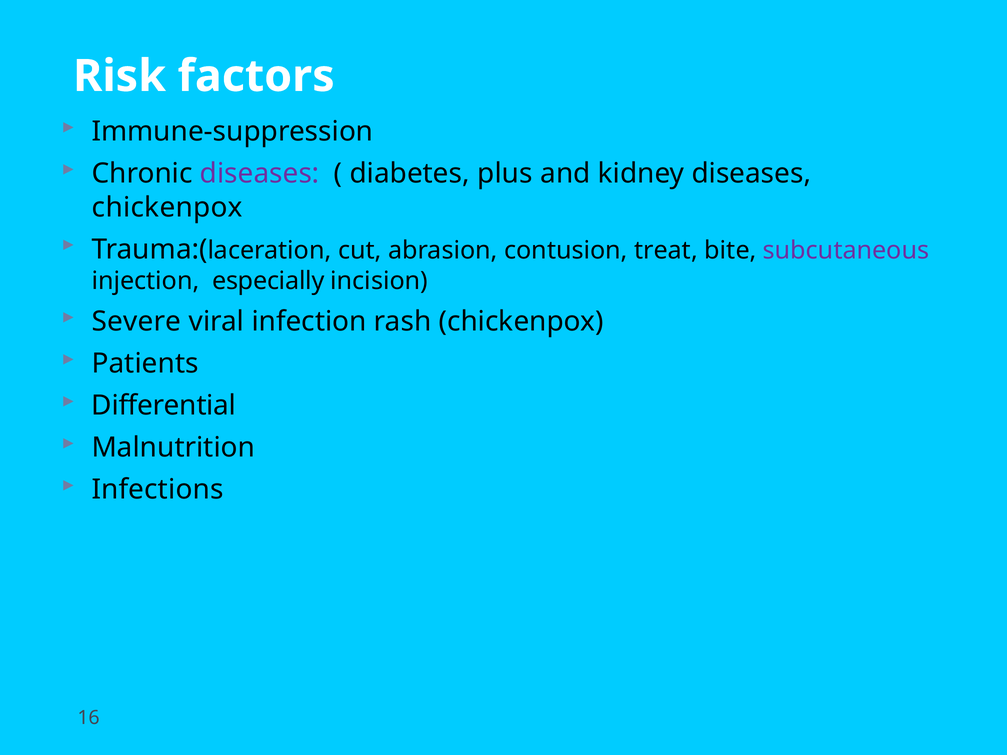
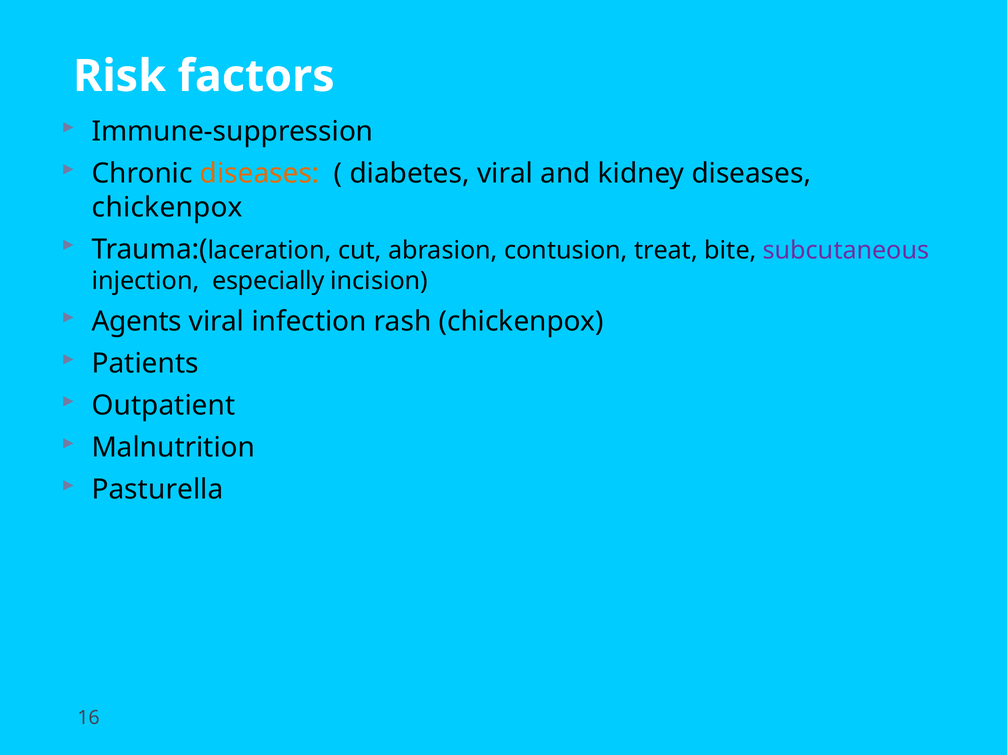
diseases at (260, 174) colour: purple -> orange
diabetes plus: plus -> viral
Severe: Severe -> Agents
Differential: Differential -> Outpatient
Infections: Infections -> Pasturella
